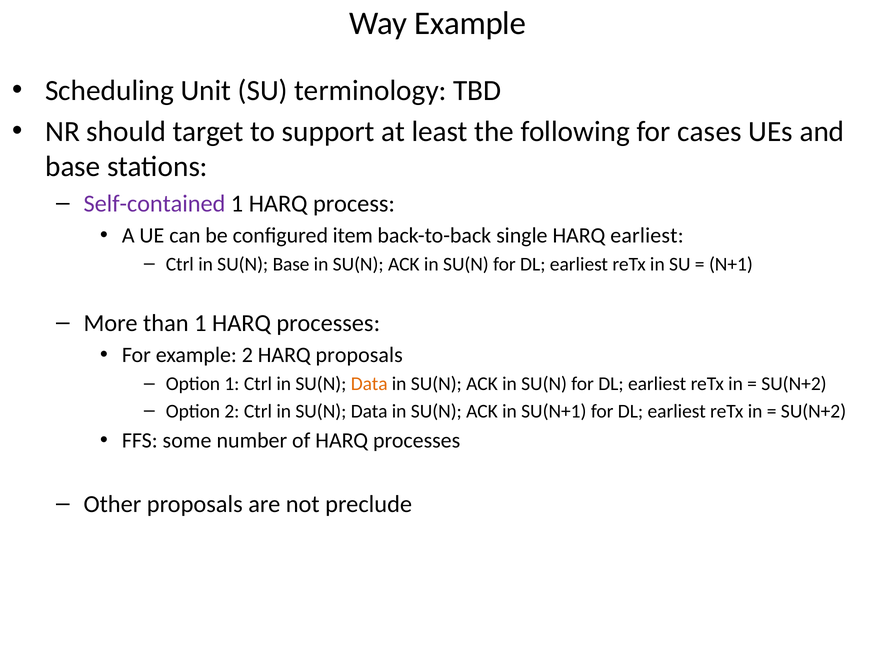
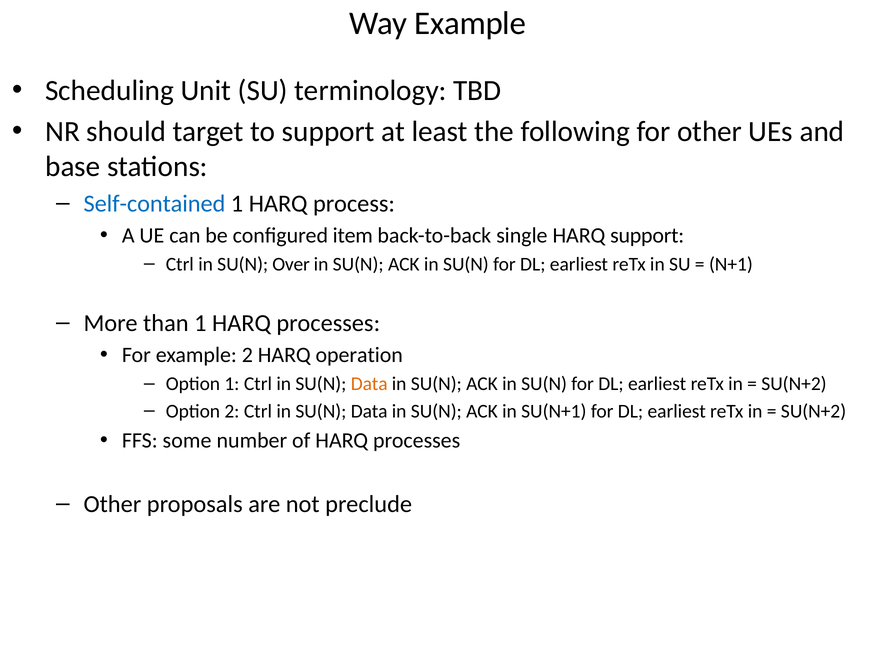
for cases: cases -> other
Self-contained colour: purple -> blue
HARQ earliest: earliest -> support
SU(N Base: Base -> Over
HARQ proposals: proposals -> operation
